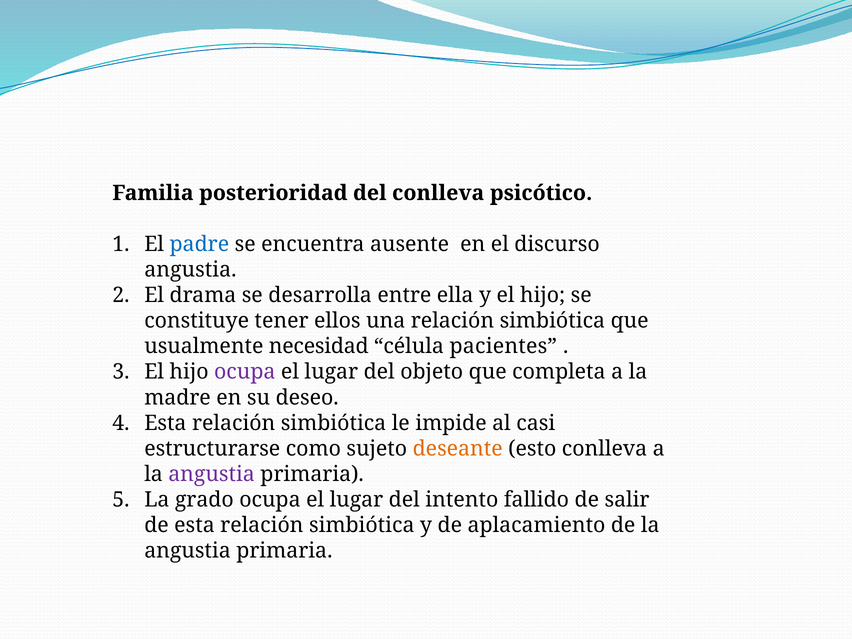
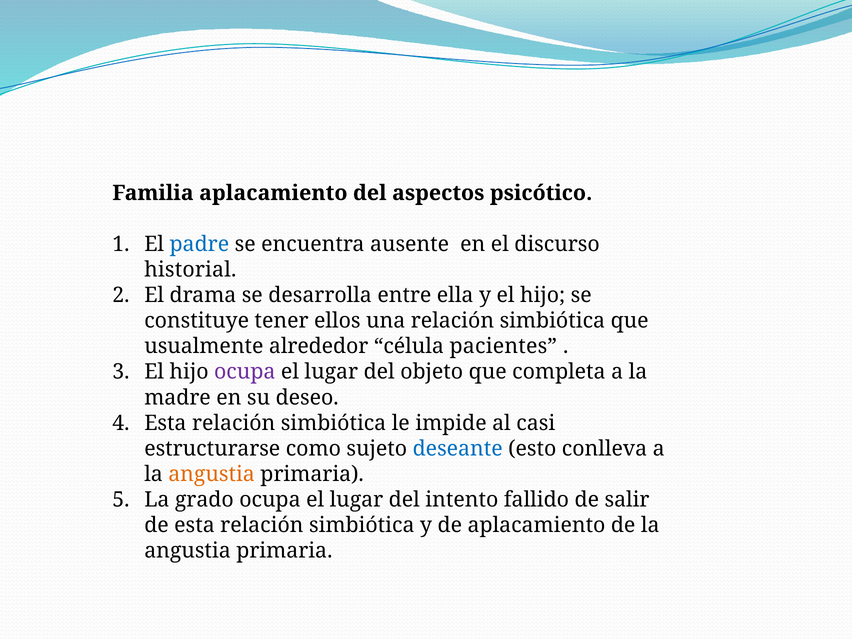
Familia posterioridad: posterioridad -> aplacamiento
del conlleva: conlleva -> aspectos
angustia at (190, 270): angustia -> historial
necesidad: necesidad -> alrededor
deseante colour: orange -> blue
angustia at (212, 474) colour: purple -> orange
